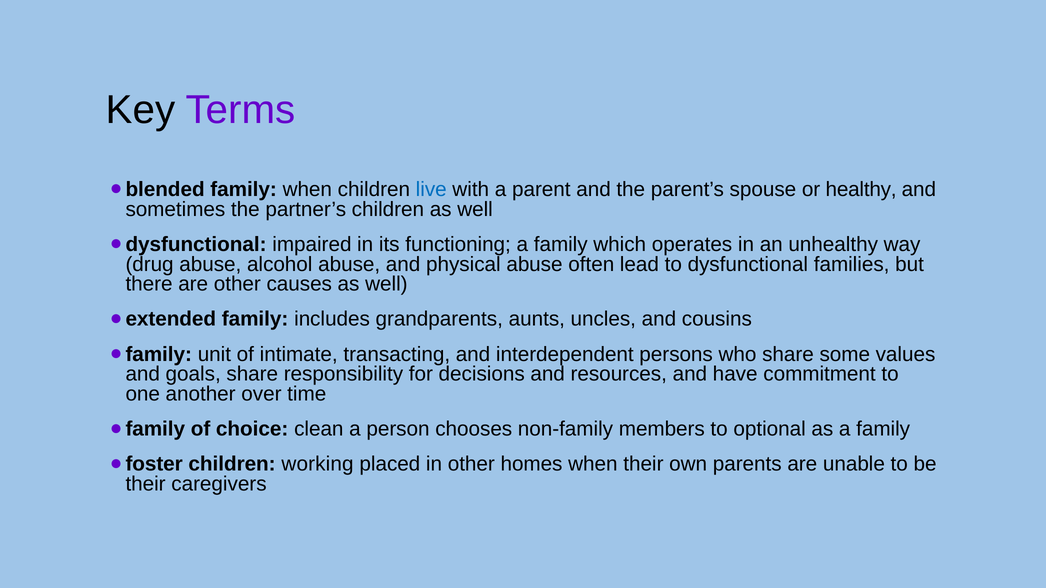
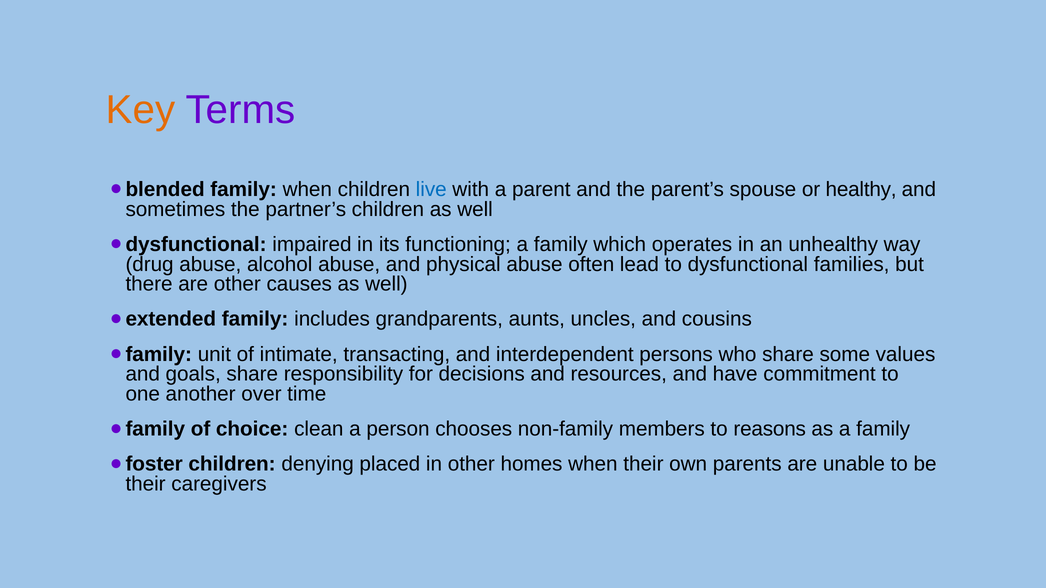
Key colour: black -> orange
optional: optional -> reasons
working: working -> denying
